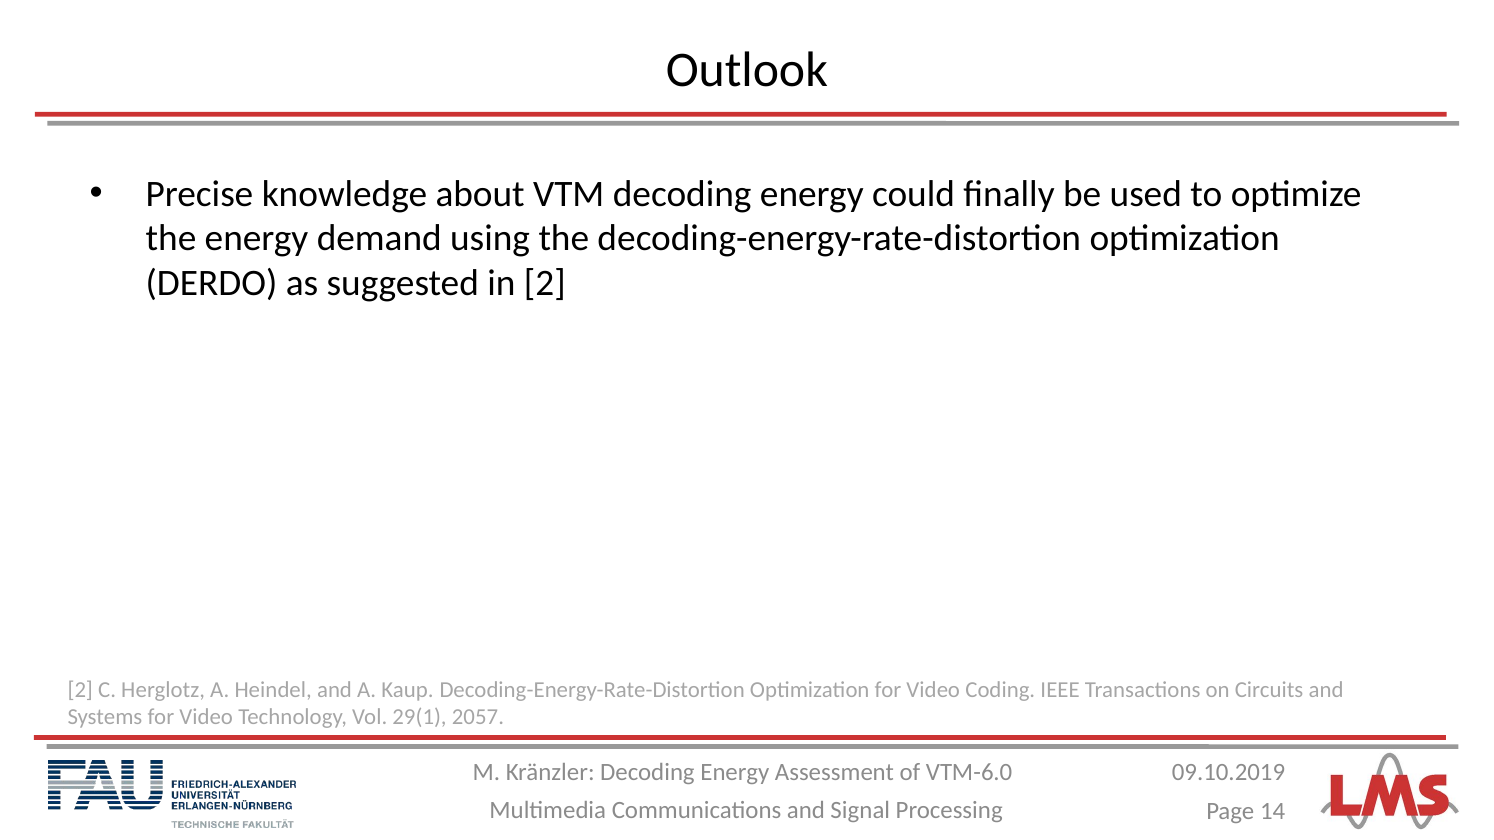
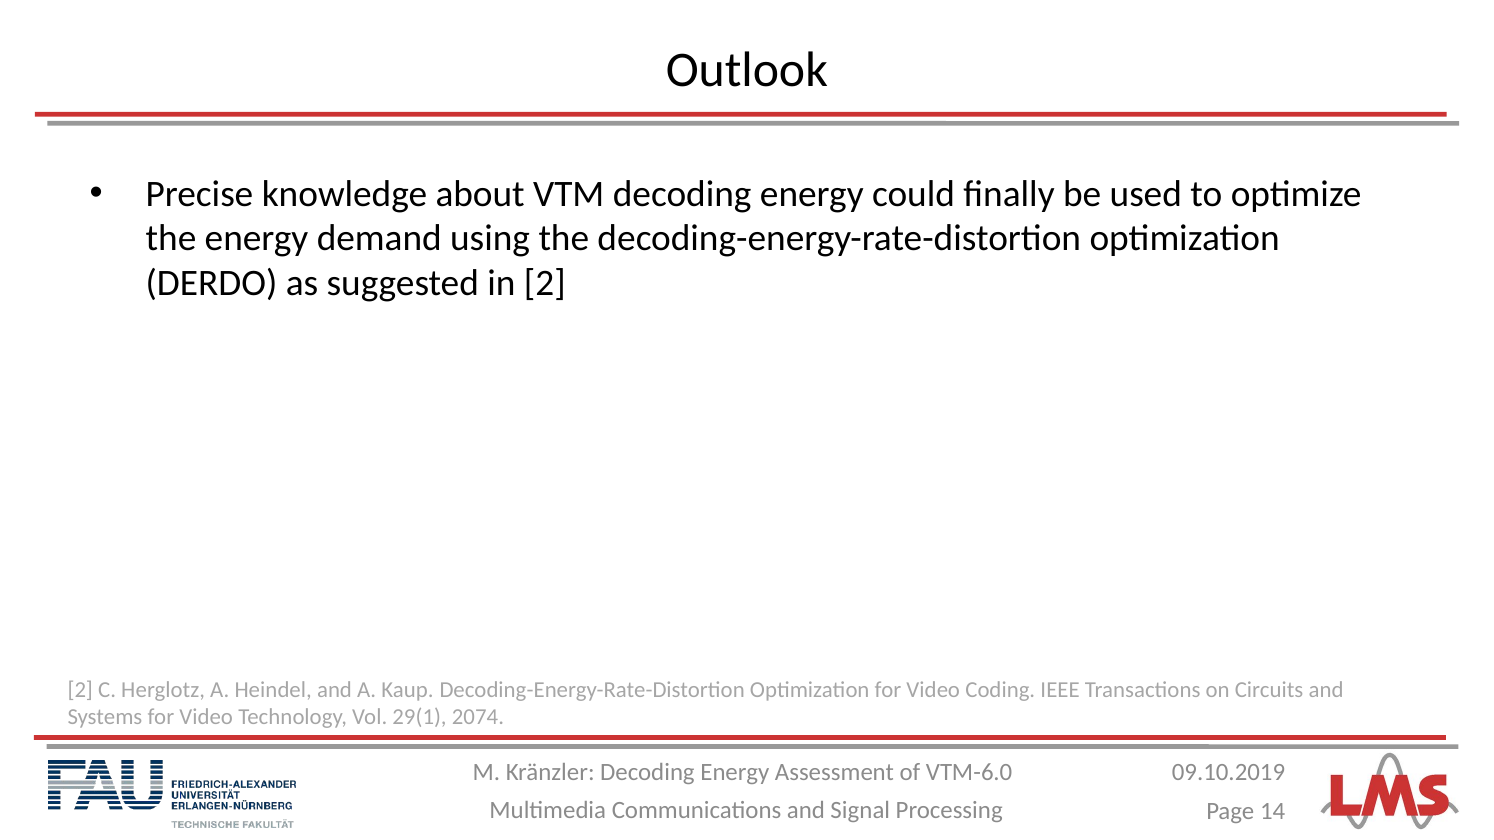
2057: 2057 -> 2074
